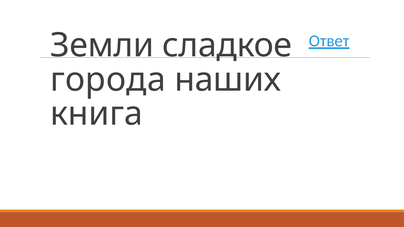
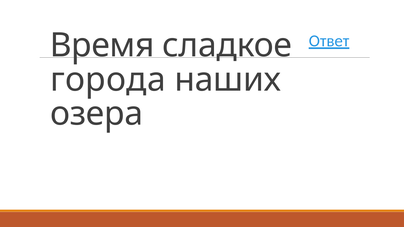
Земли: Земли -> Время
книга: книга -> озера
